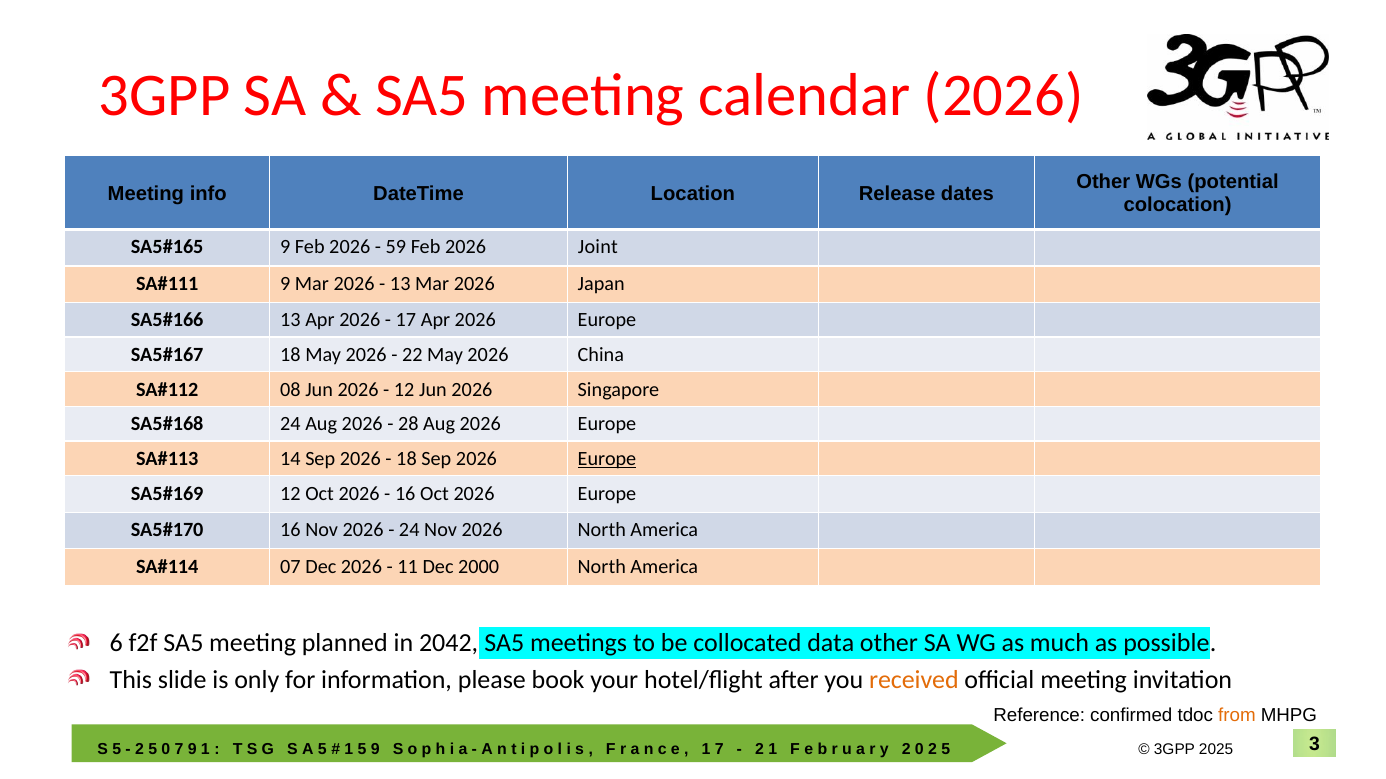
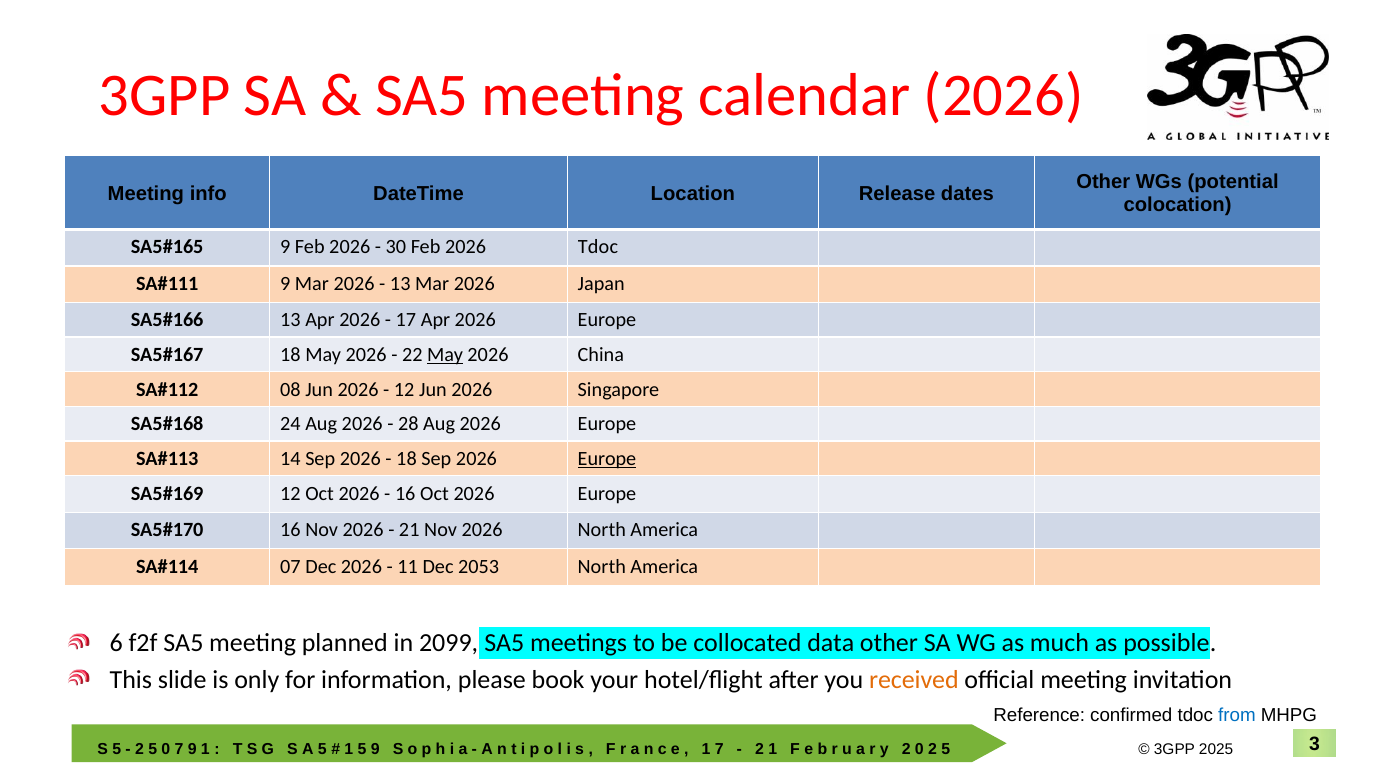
59: 59 -> 30
2026 Joint: Joint -> Tdoc
May at (445, 355) underline: none -> present
24 at (409, 530): 24 -> 21
2000: 2000 -> 2053
2042: 2042 -> 2099
from colour: orange -> blue
